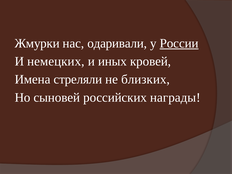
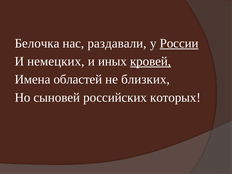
Жмурки: Жмурки -> Белочка
одаривали: одаривали -> раздавали
кровей underline: none -> present
стреляли: стреляли -> областей
награды: награды -> которых
